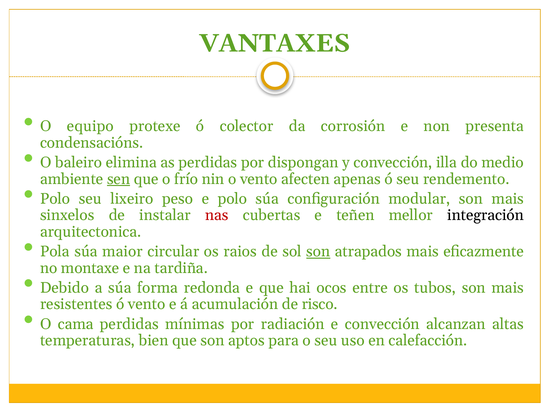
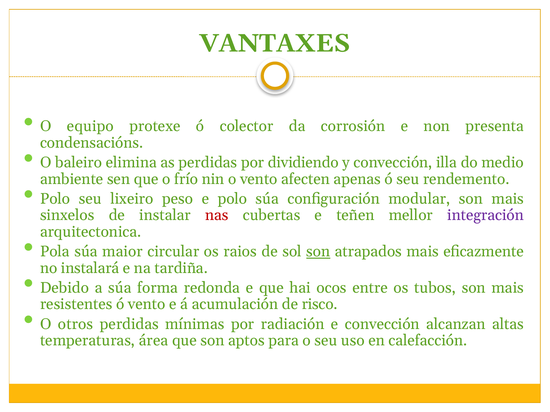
dispongan: dispongan -> dividiendo
sen underline: present -> none
integración colour: black -> purple
montaxe: montaxe -> instalará
cama: cama -> otros
bien: bien -> área
